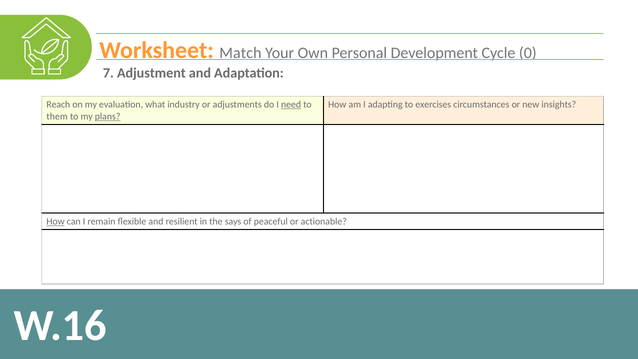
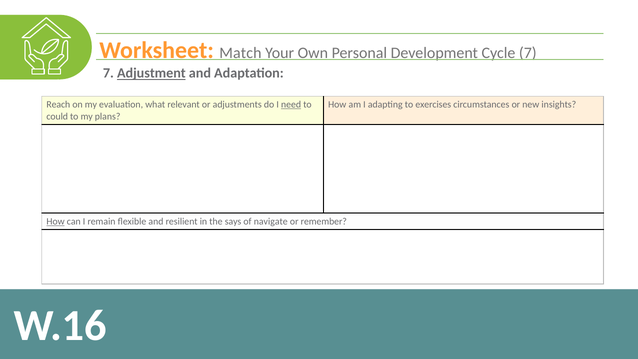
Cycle 0: 0 -> 7
Adjustment underline: none -> present
industry: industry -> relevant
them: them -> could
plans underline: present -> none
peaceful: peaceful -> navigate
actionable: actionable -> remember
